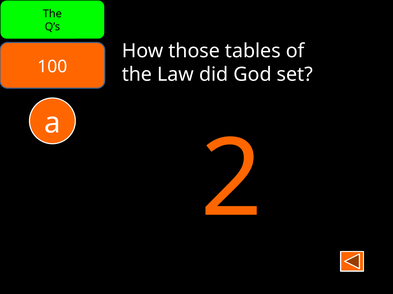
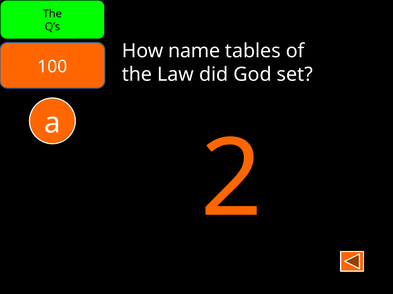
those: those -> name
